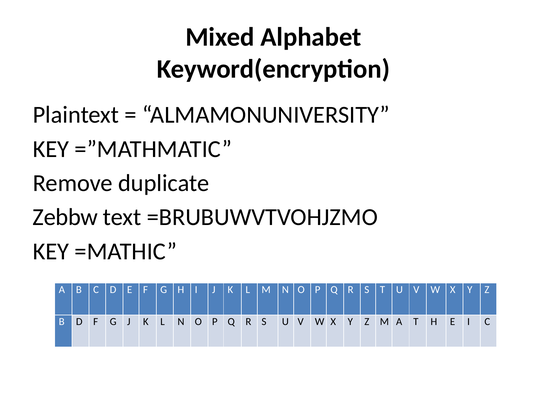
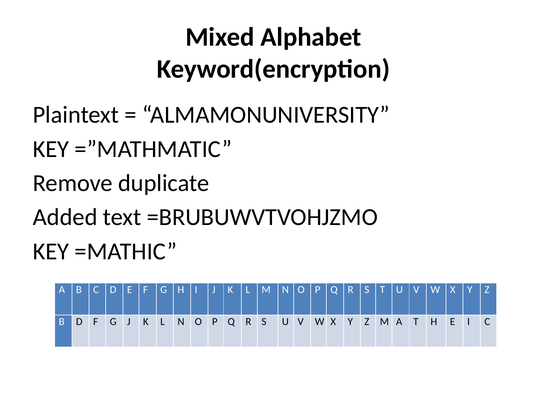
Zebbw: Zebbw -> Added
